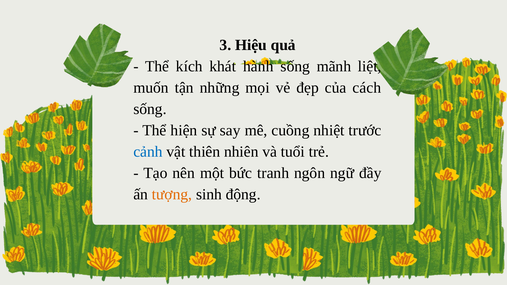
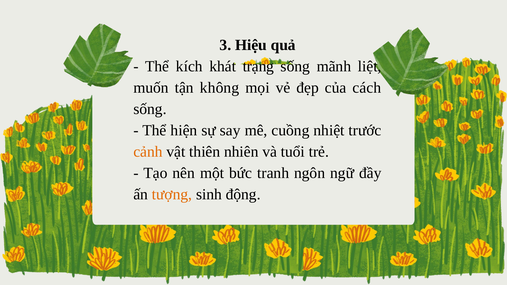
hành: hành -> trạng
những: những -> không
cảnh colour: blue -> orange
